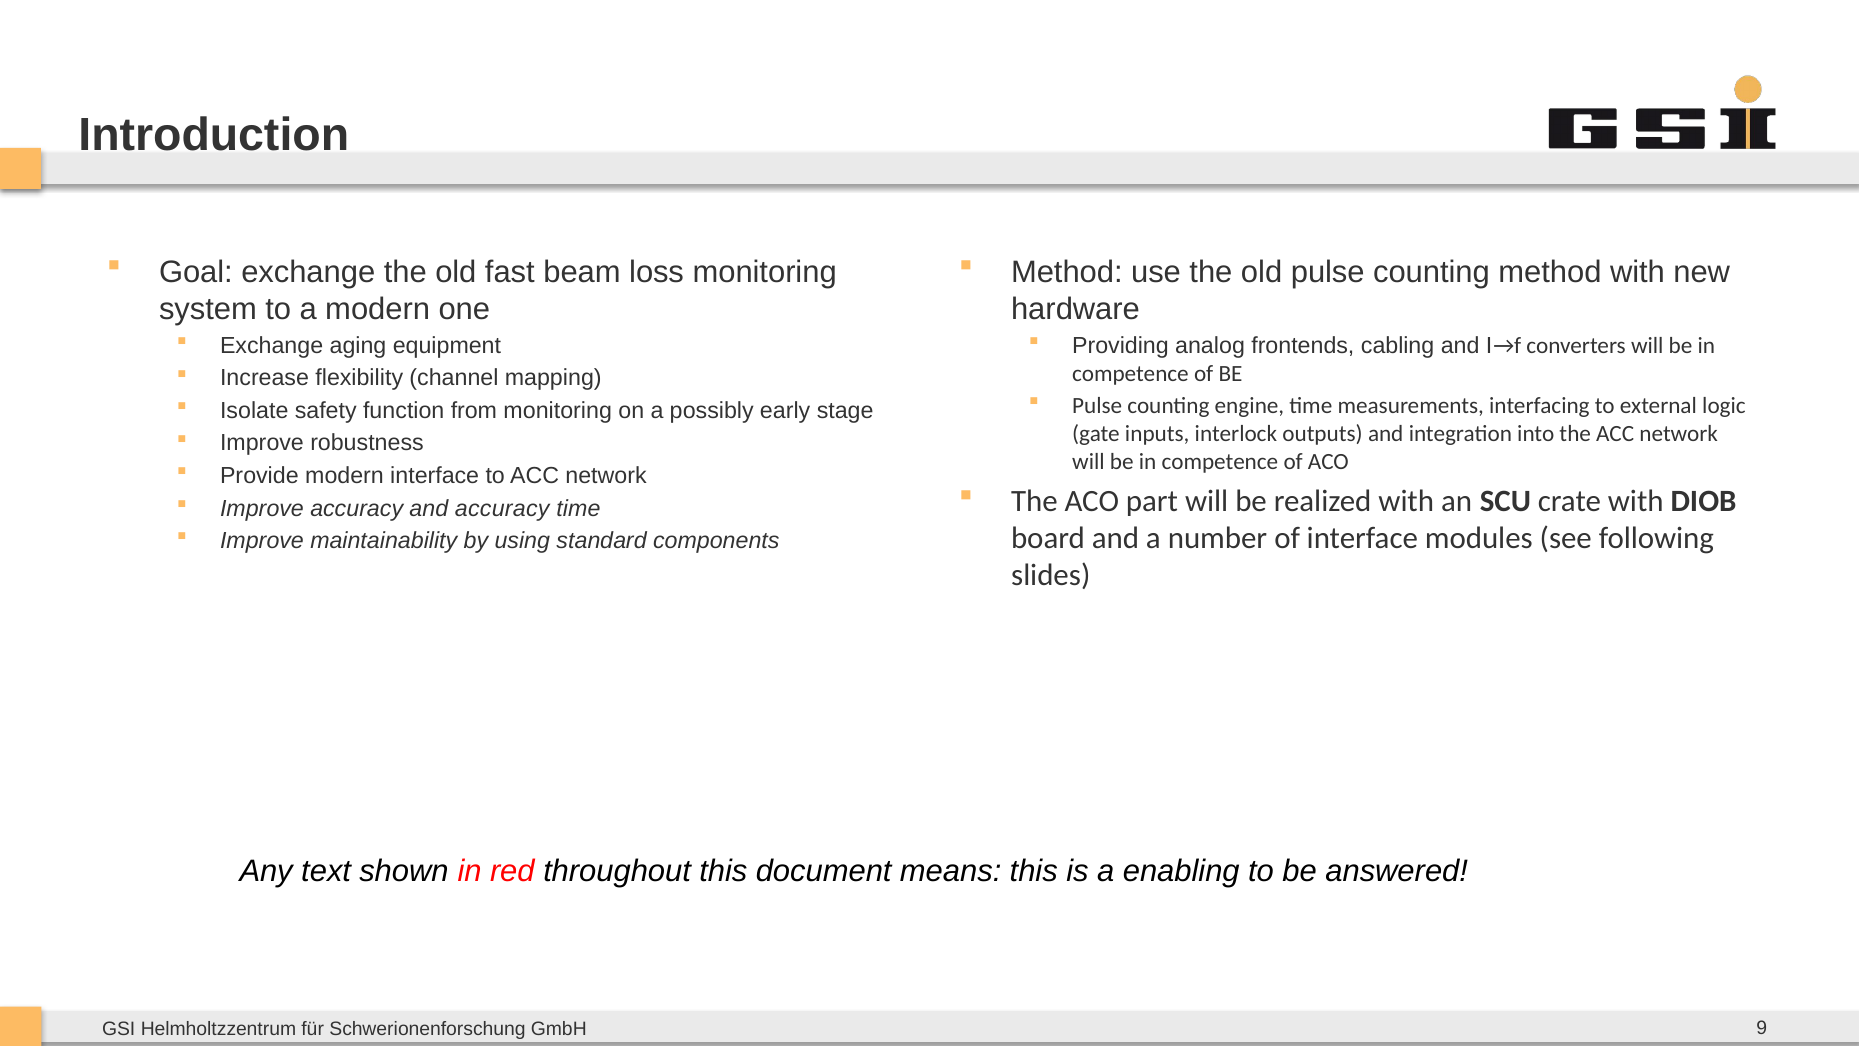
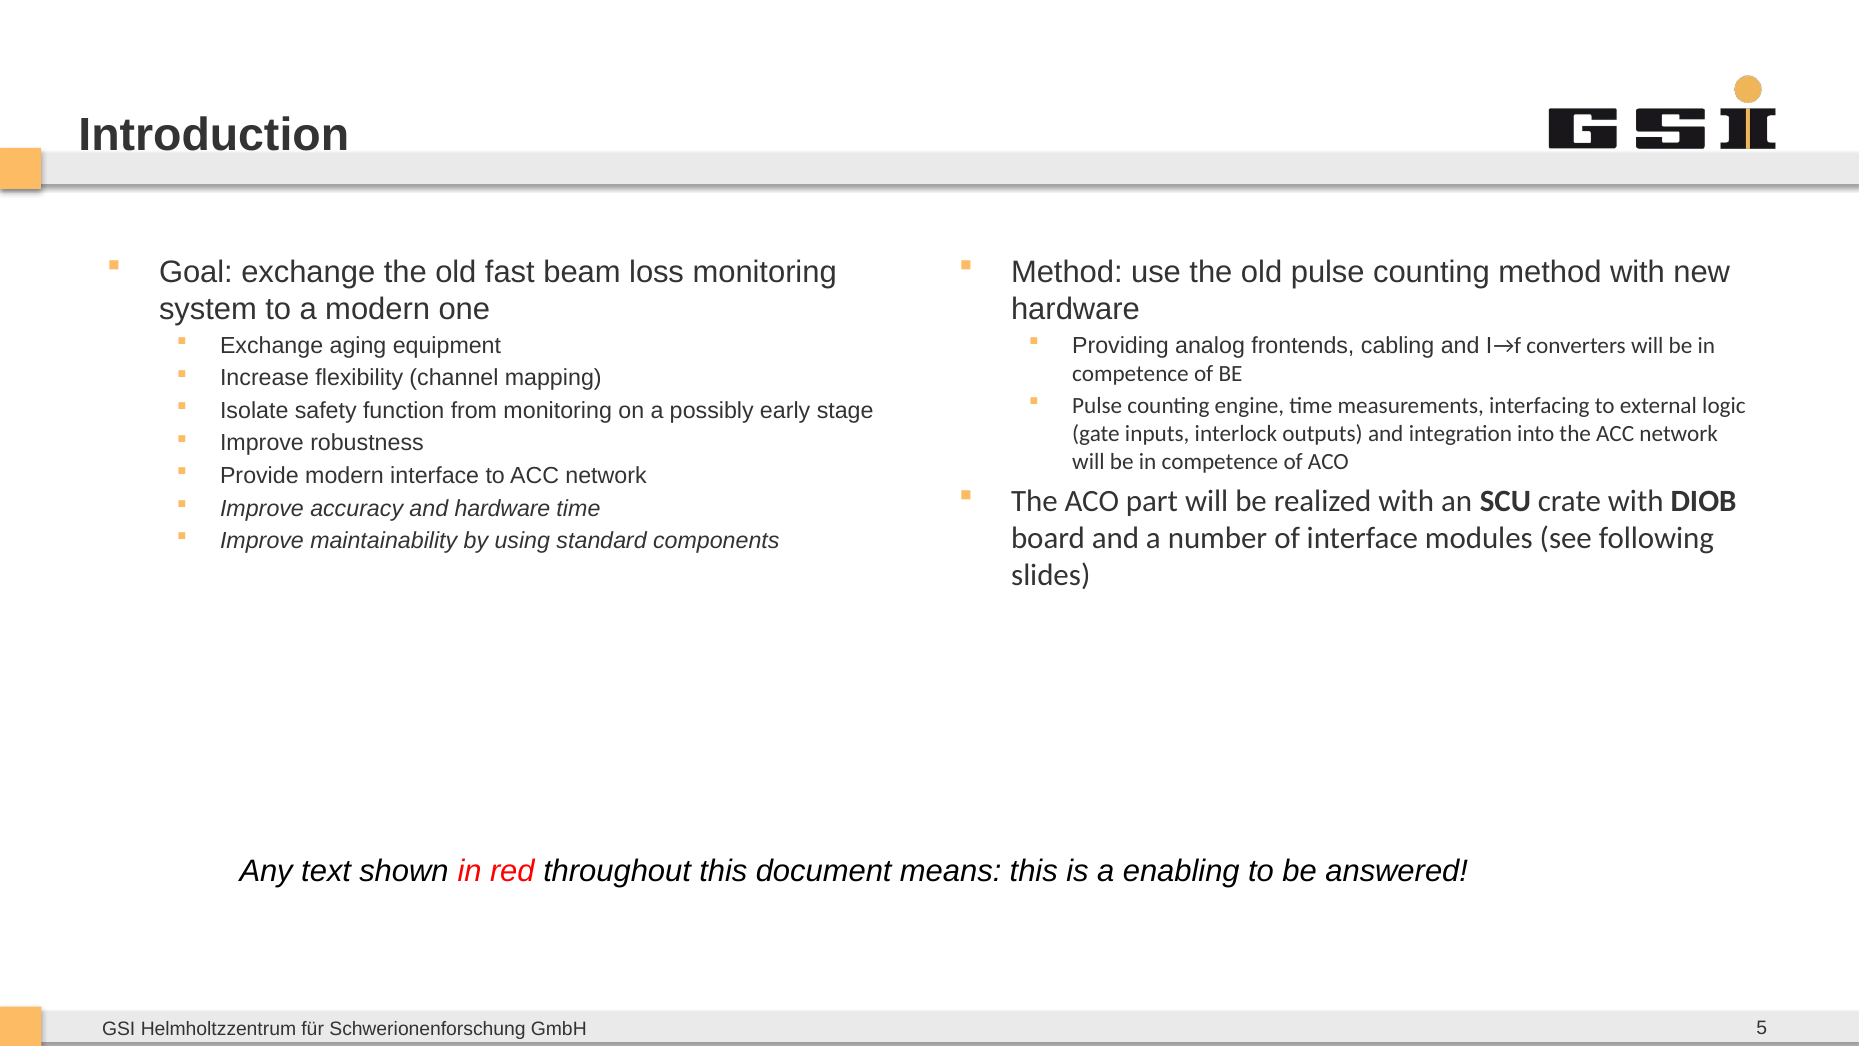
and accuracy: accuracy -> hardware
9: 9 -> 5
